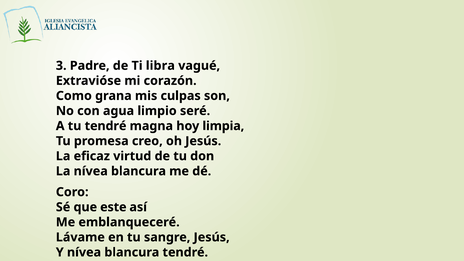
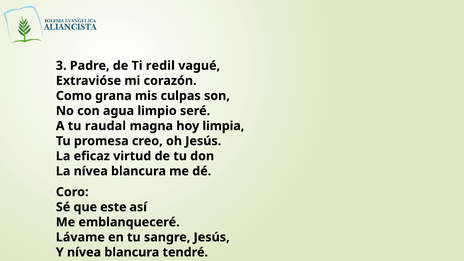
libra: libra -> redil
tu tendré: tendré -> raudal
